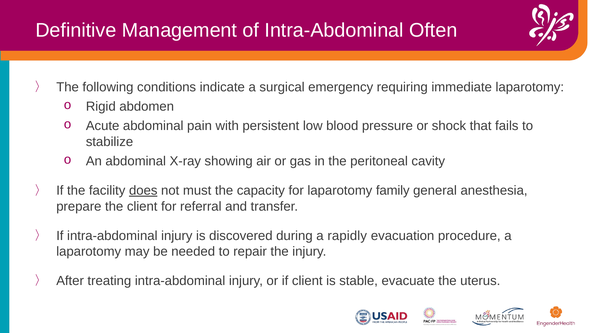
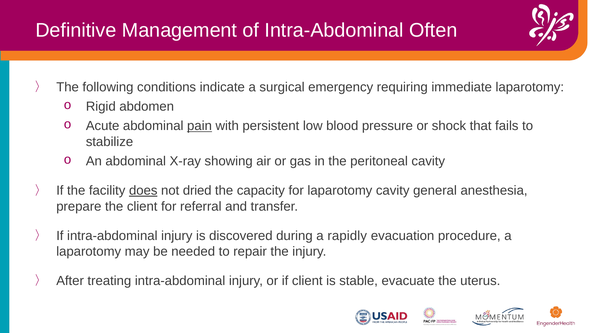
pain underline: none -> present
must: must -> dried
laparotomy family: family -> cavity
